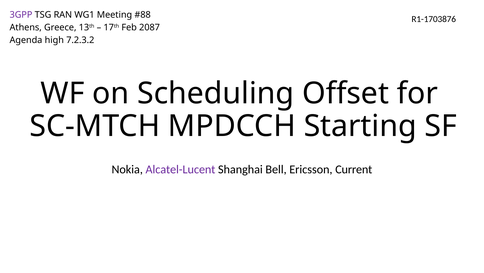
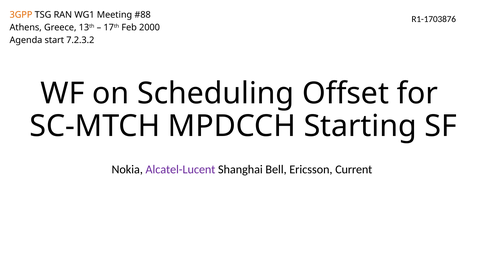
3GPP colour: purple -> orange
2087: 2087 -> 2000
high: high -> start
